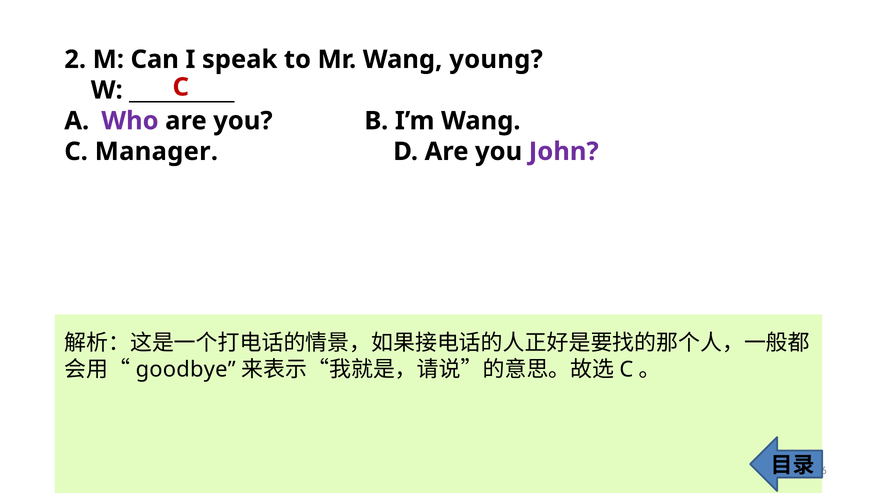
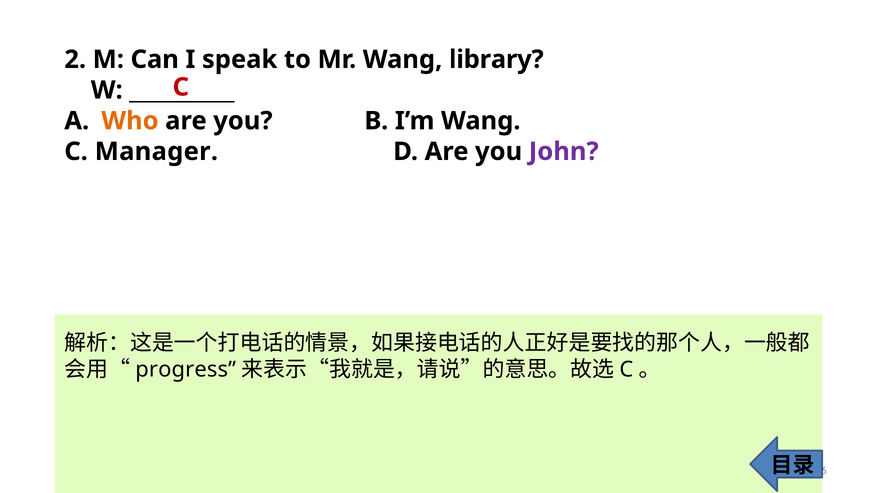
young: young -> library
Who colour: purple -> orange
goodbye: goodbye -> progress
